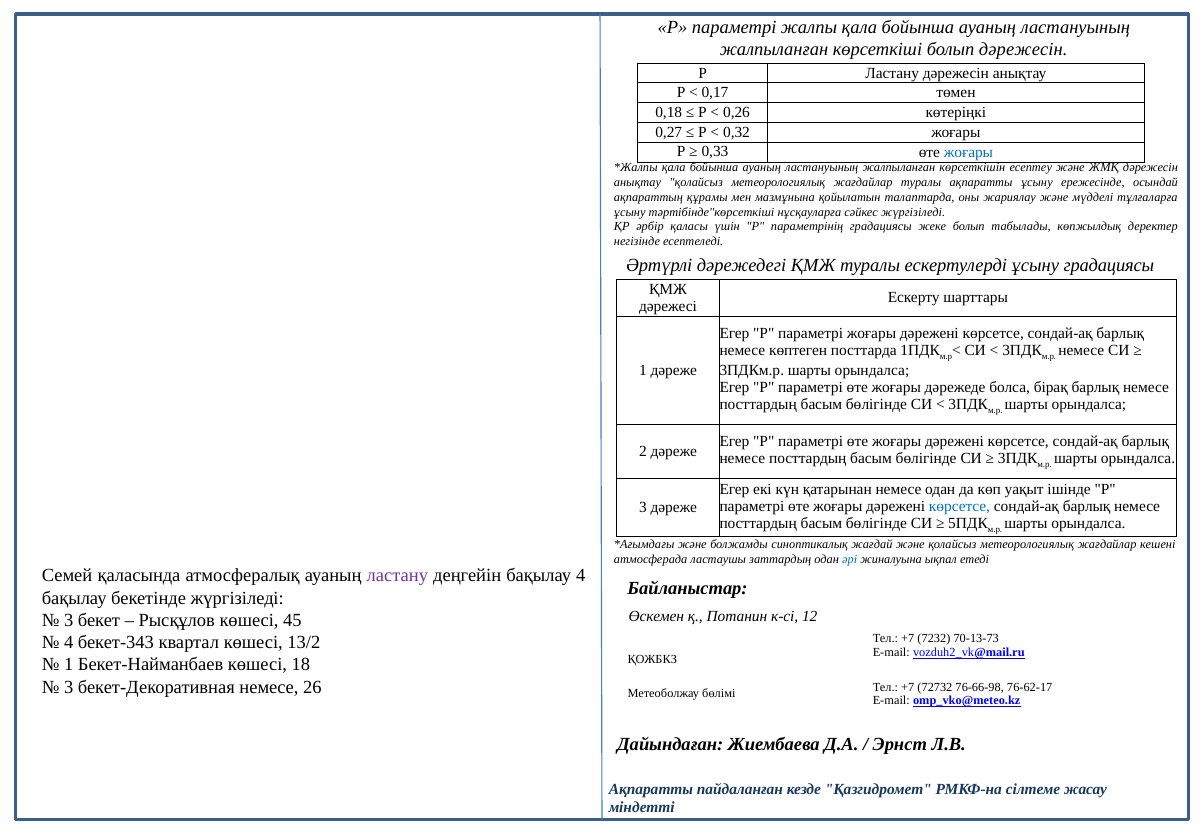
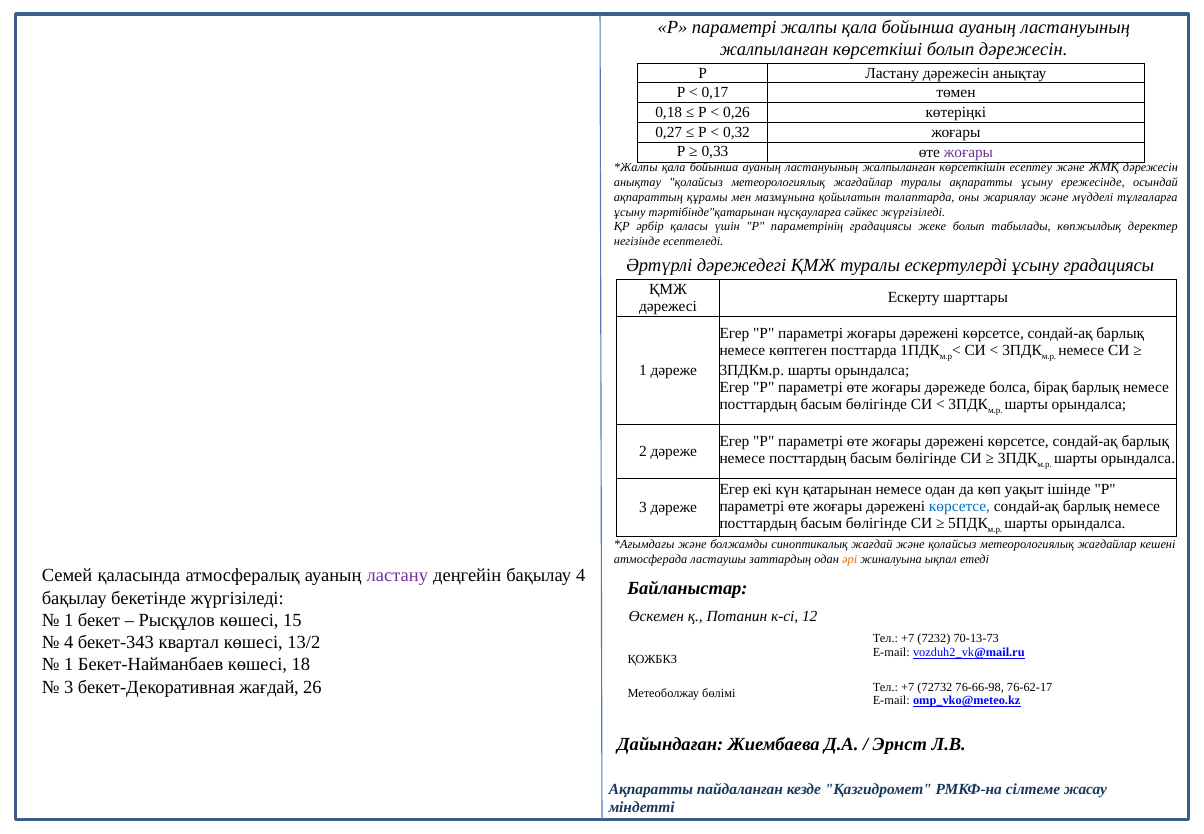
жоғары at (968, 152) colour: blue -> purple
тәртібінде"көрсеткіші: тәртібінде"көрсеткіші -> тәртібінде"қатарынан
әрі colour: blue -> orange
3 at (69, 620): 3 -> 1
45: 45 -> 15
бекет-Декоративная немесе: немесе -> жағдай
